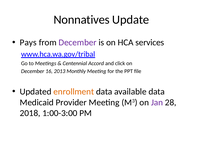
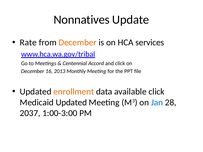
Pays: Pays -> Rate
December at (78, 43) colour: purple -> orange
available data: data -> click
Medicaid Provider: Provider -> Updated
Jan colour: purple -> blue
2018: 2018 -> 2037
